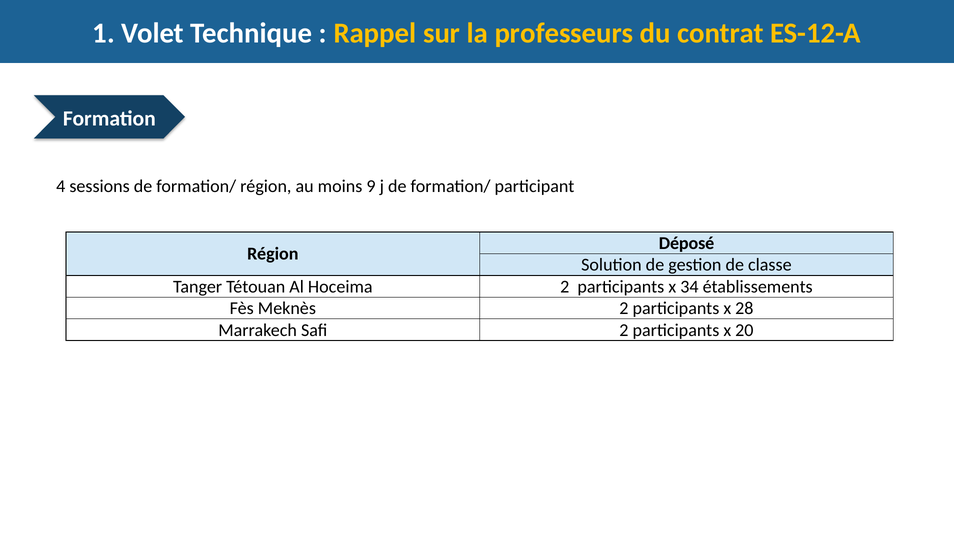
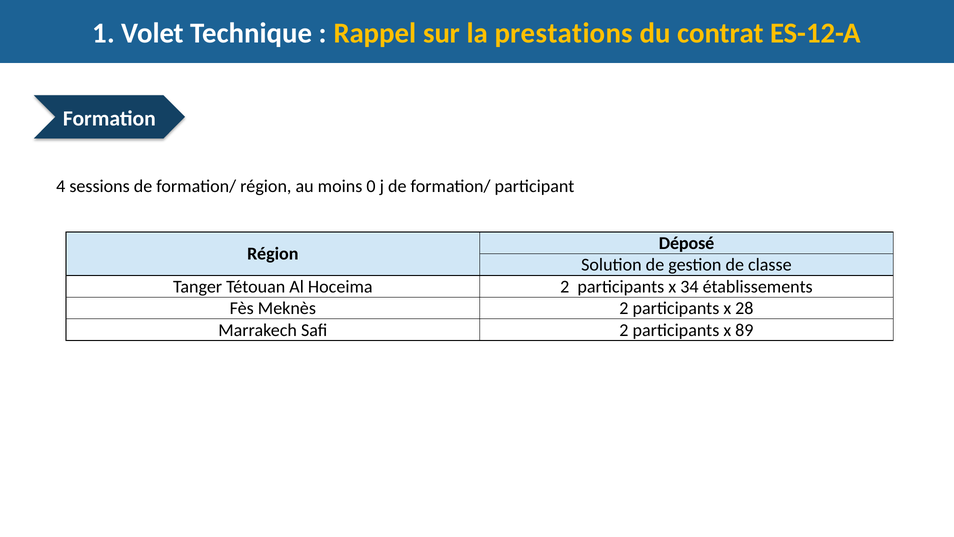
professeurs: professeurs -> prestations
9: 9 -> 0
20: 20 -> 89
